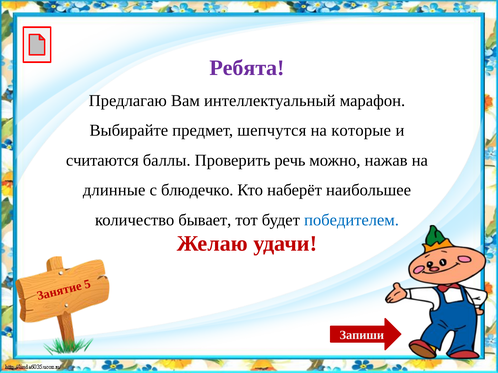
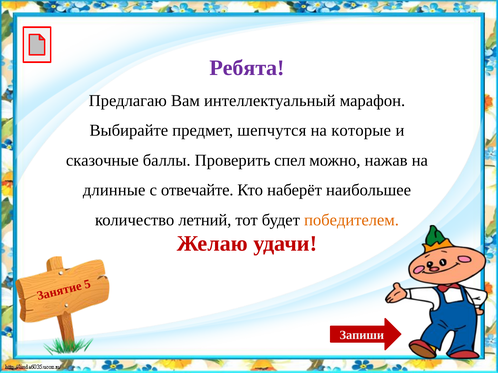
считаются: считаются -> сказочные
речь: речь -> спел
блюдечко: блюдечко -> отвечайте
бывает: бывает -> летний
победителем colour: blue -> orange
